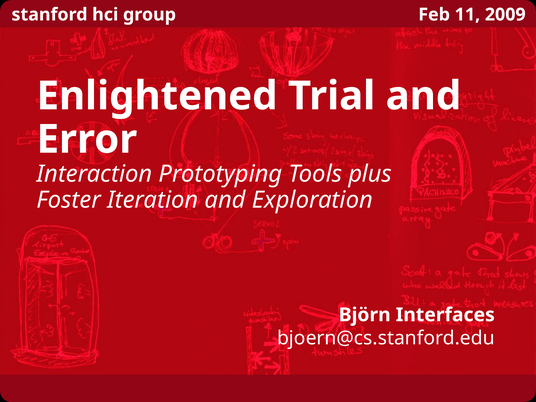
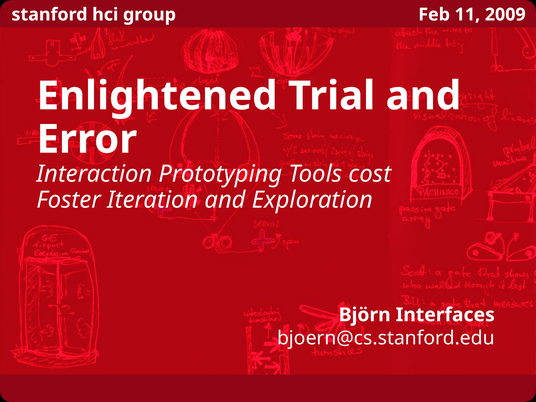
plus: plus -> cost
